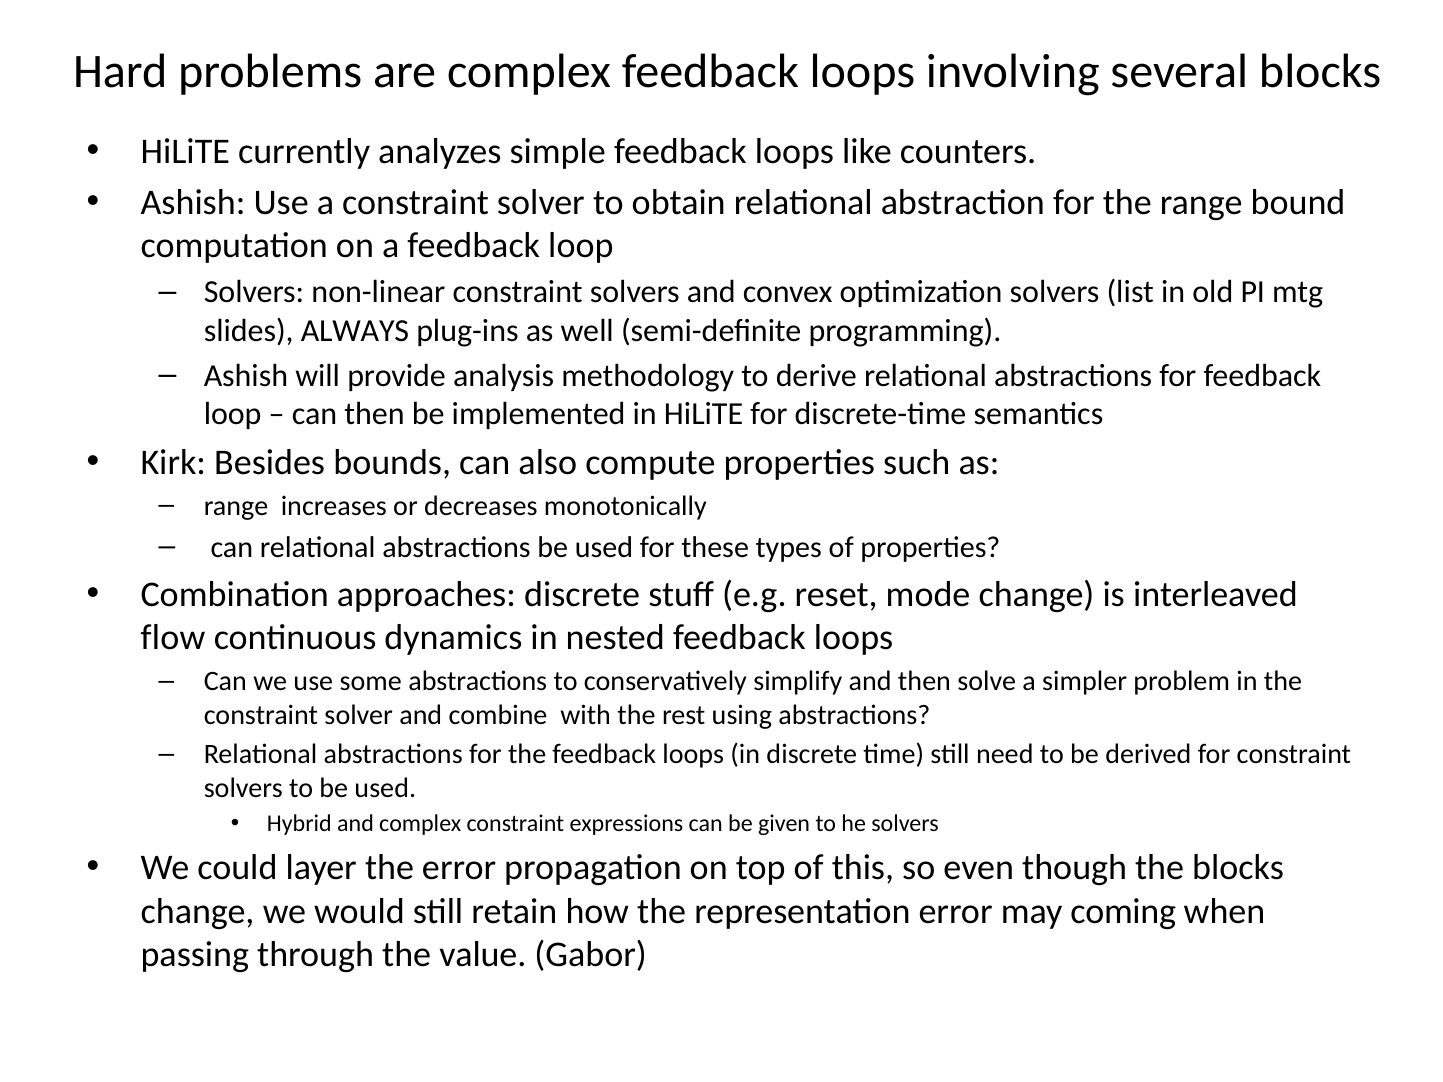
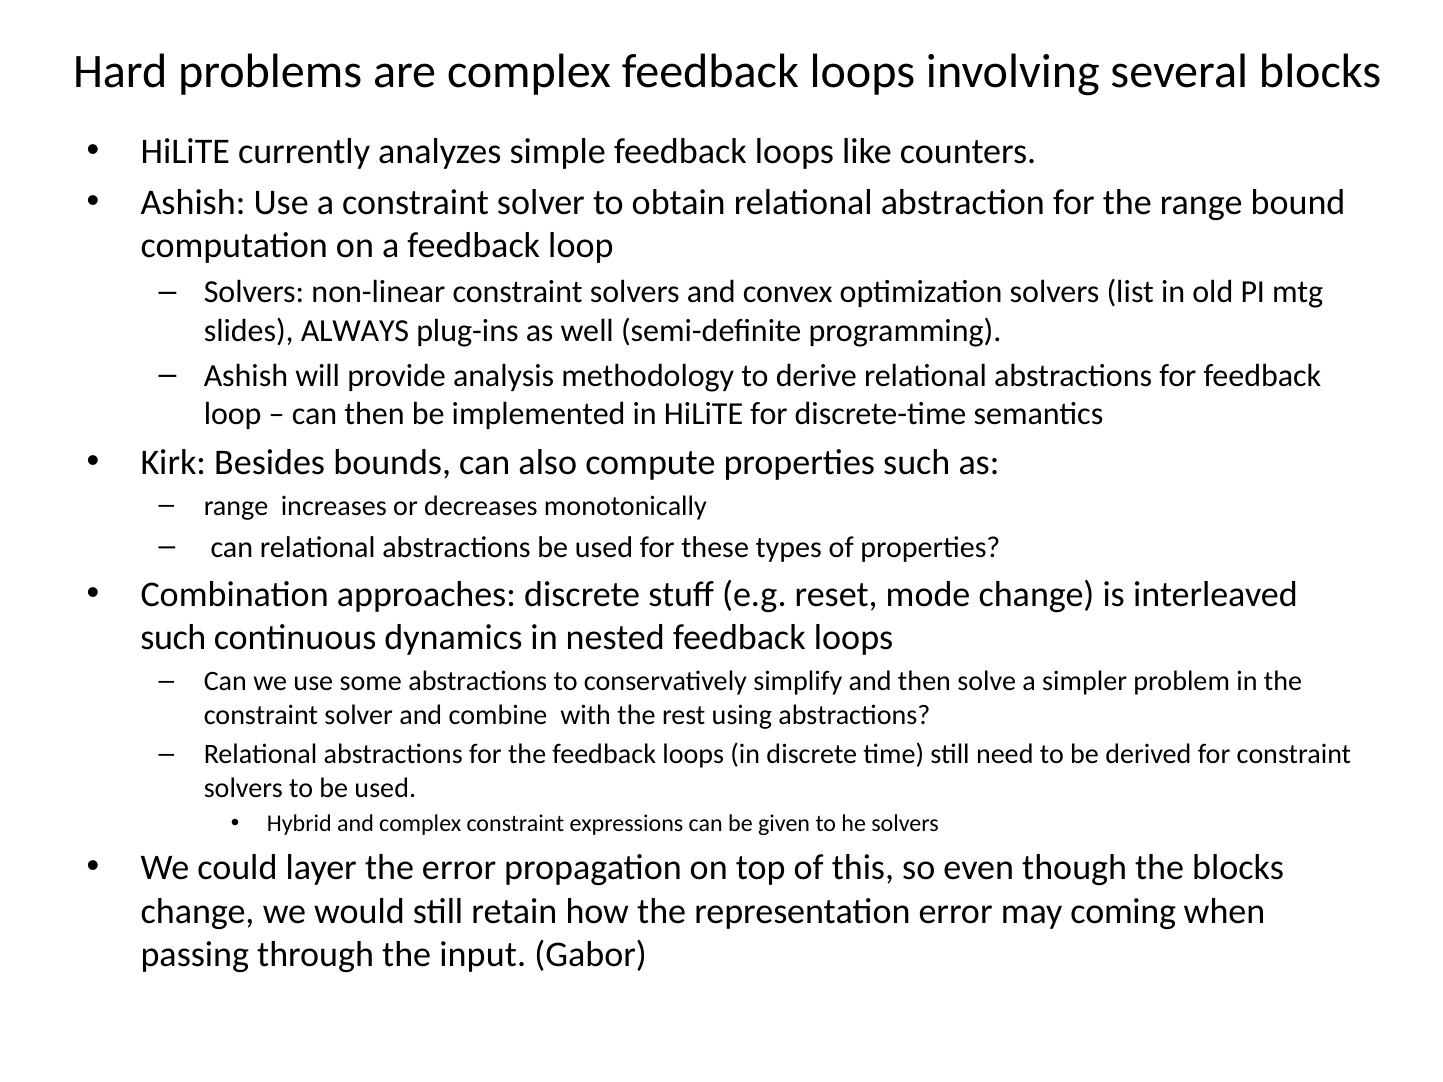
flow at (173, 638): flow -> such
value: value -> input
